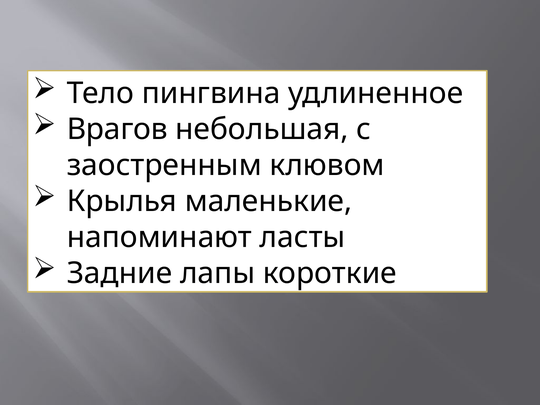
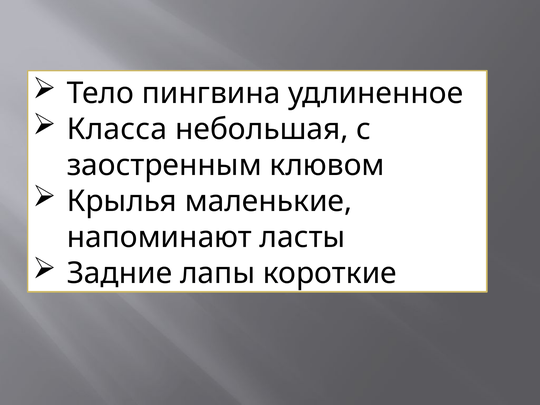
Врагов: Врагов -> Класса
